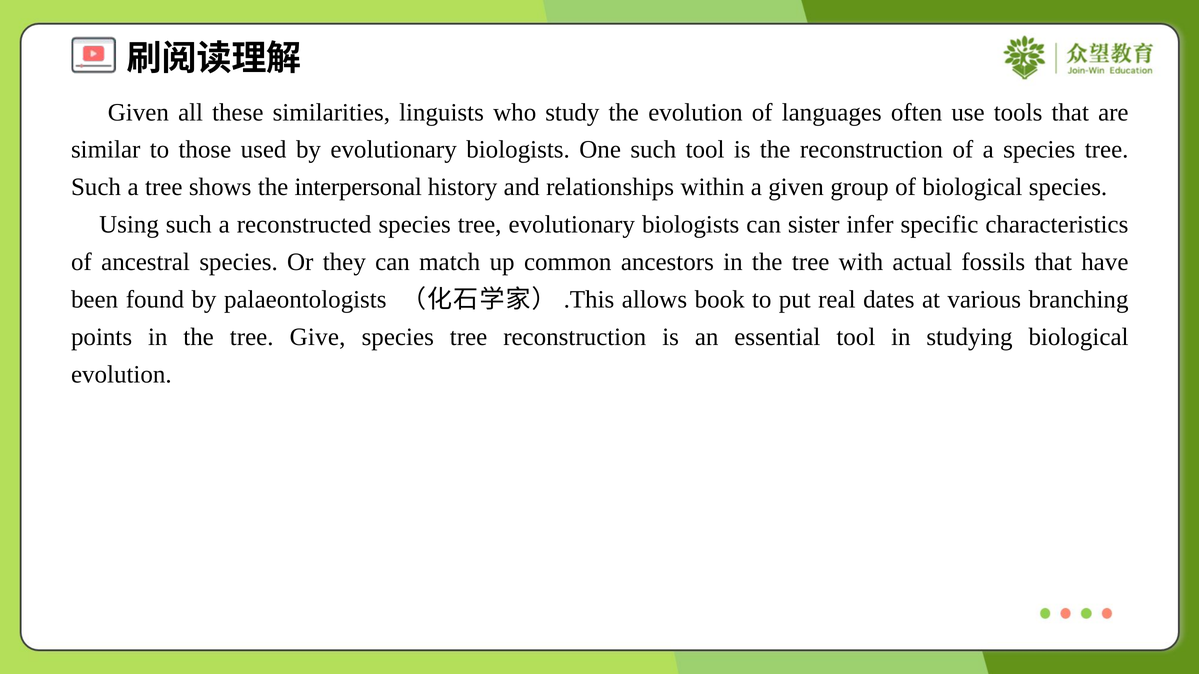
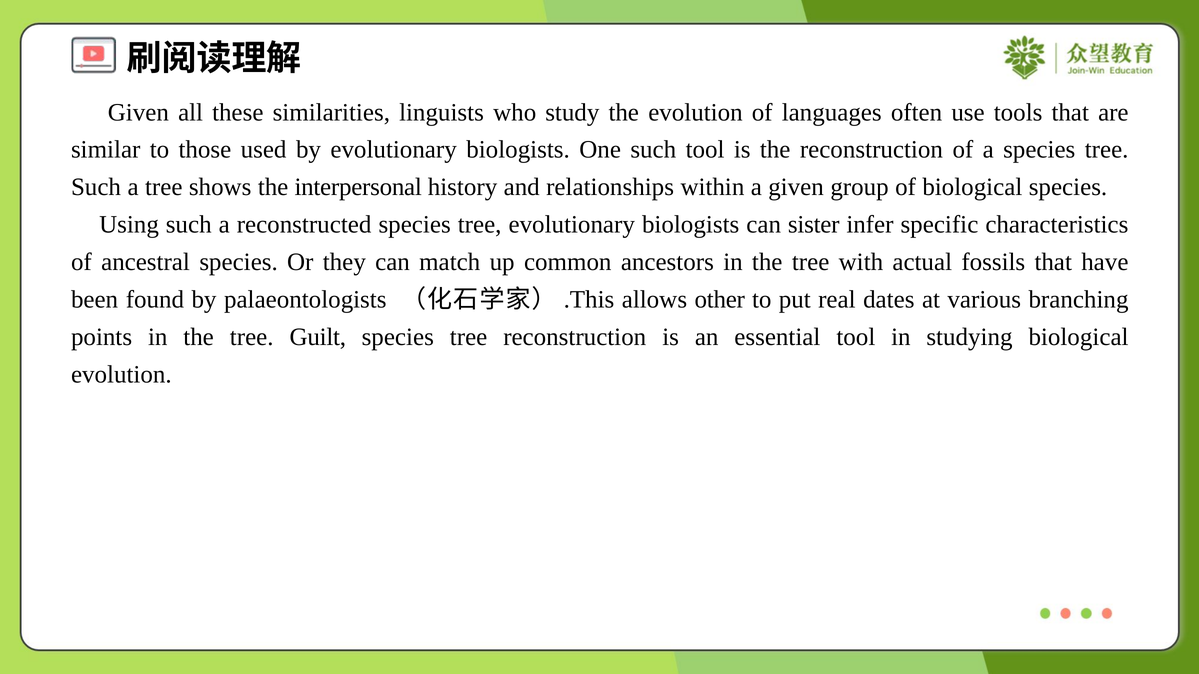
book: book -> other
Give: Give -> Guilt
